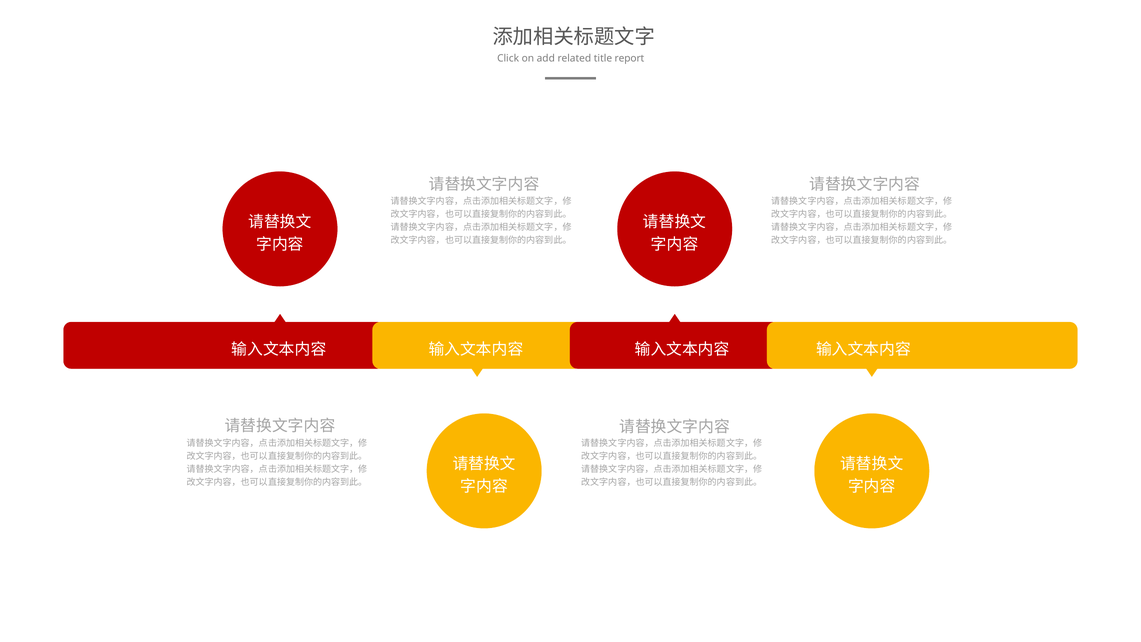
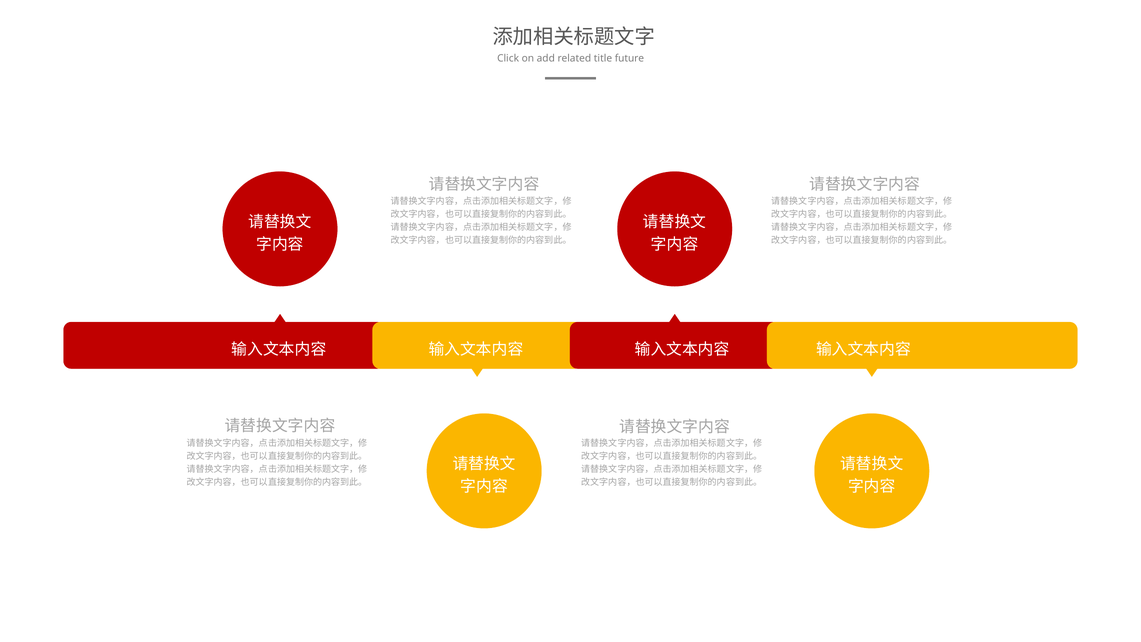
report: report -> future
